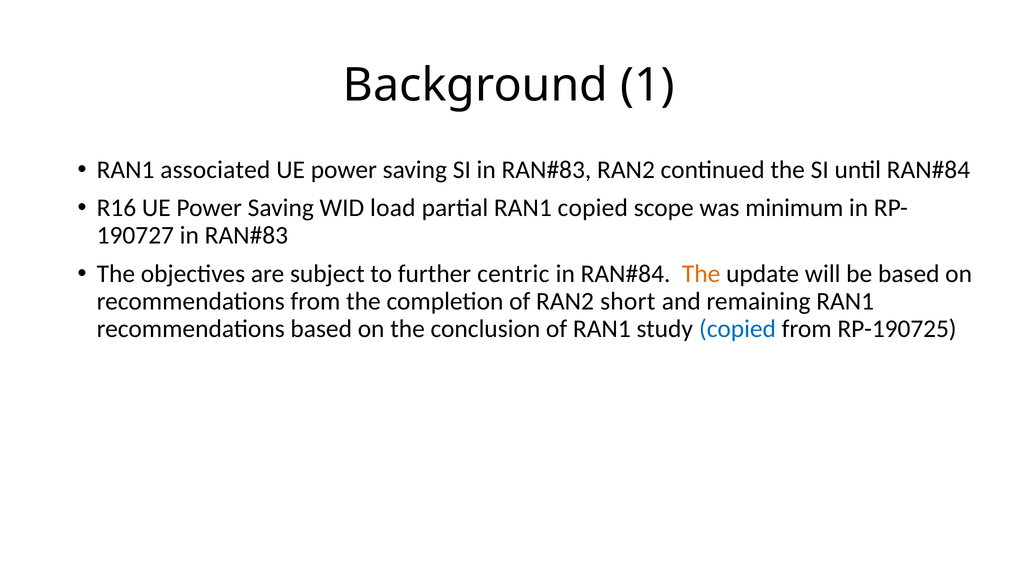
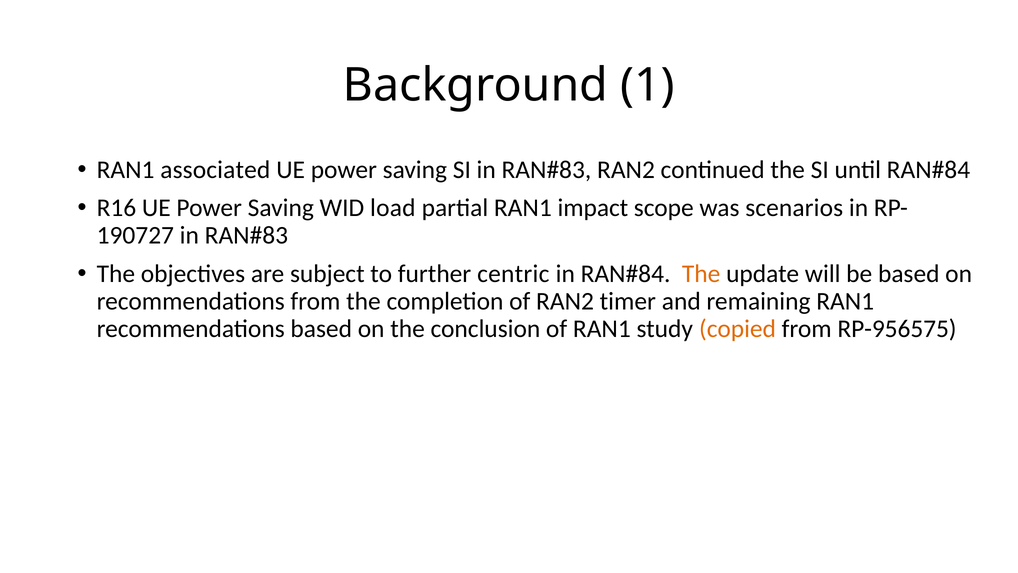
RAN1 copied: copied -> impact
minimum: minimum -> scenarios
short: short -> timer
copied at (738, 328) colour: blue -> orange
RP-190725: RP-190725 -> RP-956575
